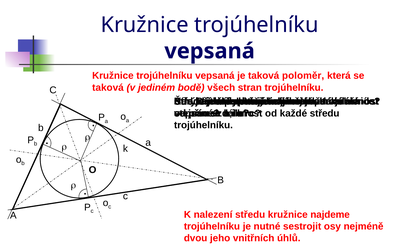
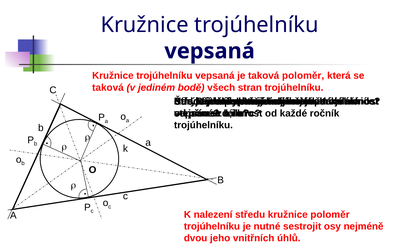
každé středu: středu -> ročník
kružnice najdeme: najdeme -> poloměr
